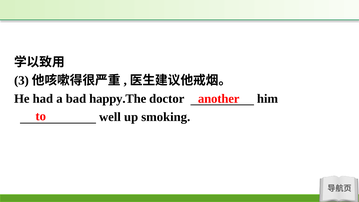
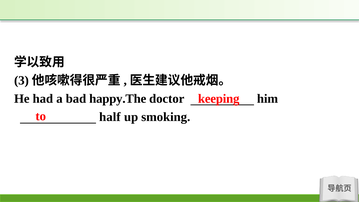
another: another -> keeping
well: well -> half
